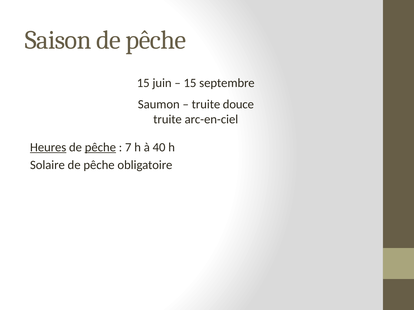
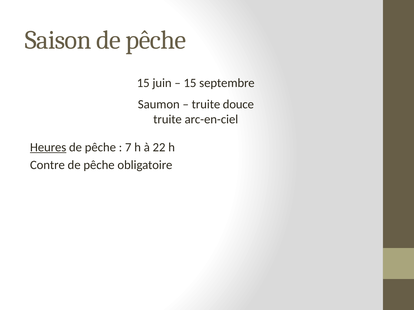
pêche at (100, 147) underline: present -> none
40: 40 -> 22
Solaire: Solaire -> Contre
